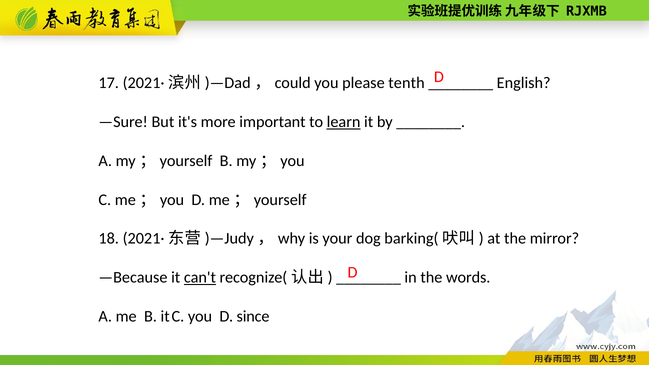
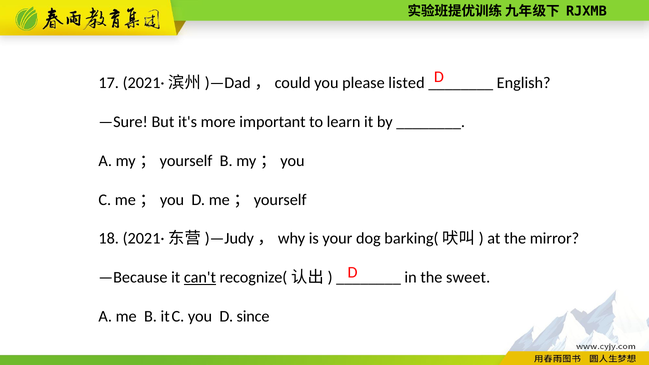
tenth: tenth -> listed
learn underline: present -> none
words: words -> sweet
